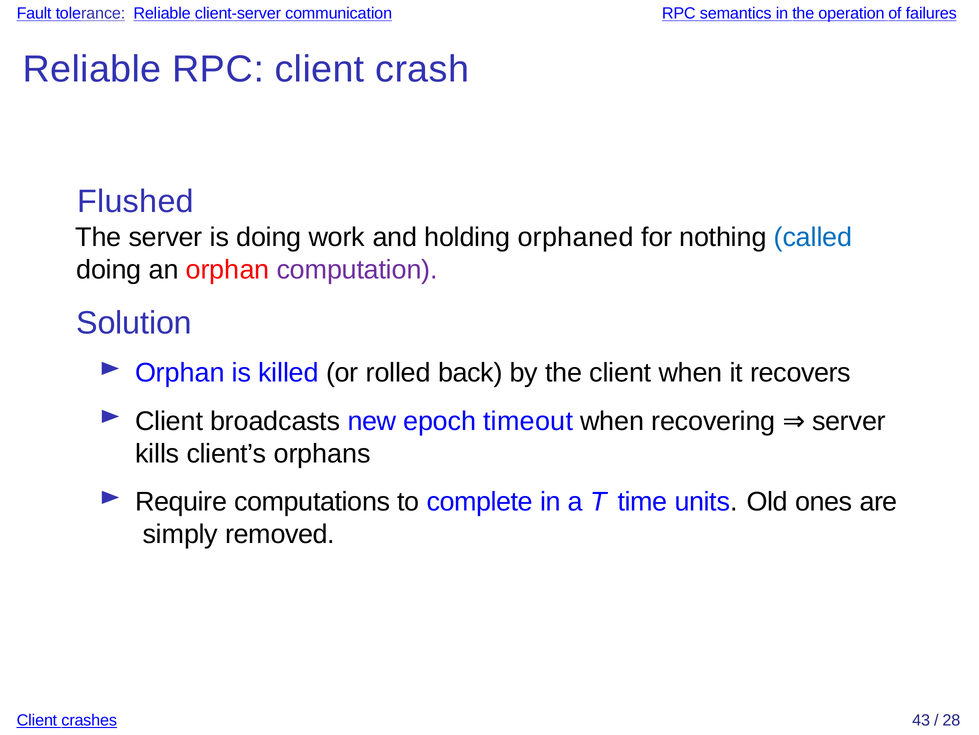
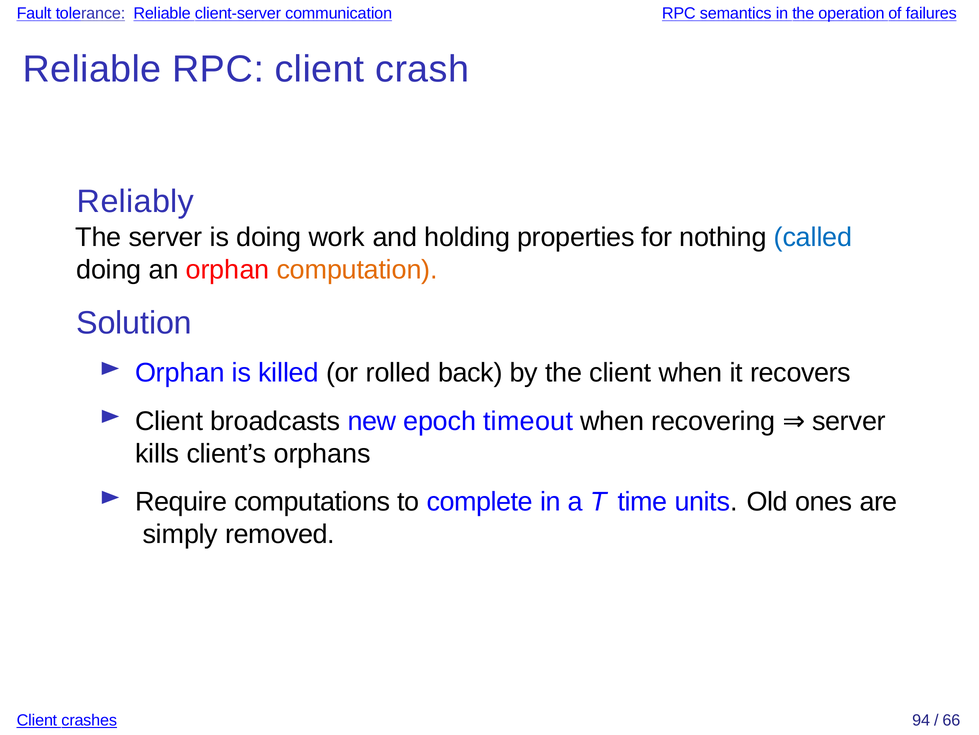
Flushed: Flushed -> Reliably
orphaned: orphaned -> properties
computation colour: purple -> orange
43: 43 -> 94
28: 28 -> 66
